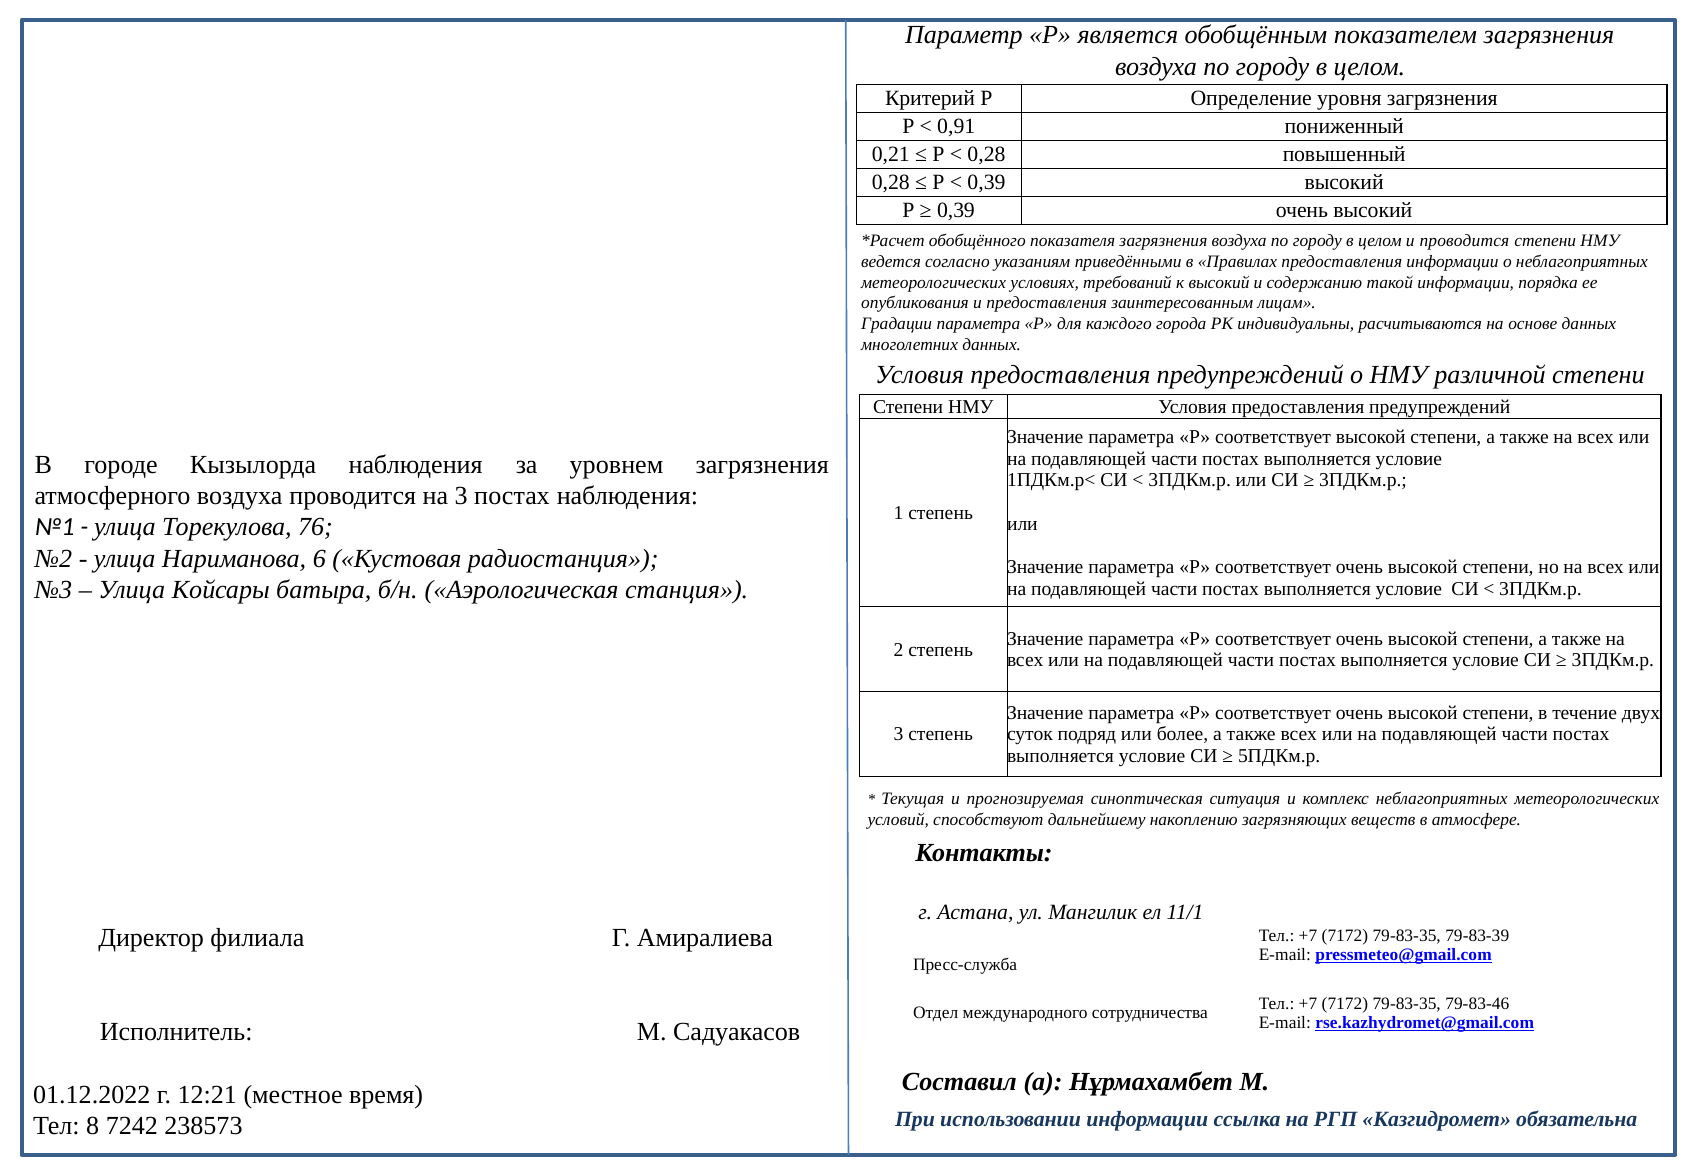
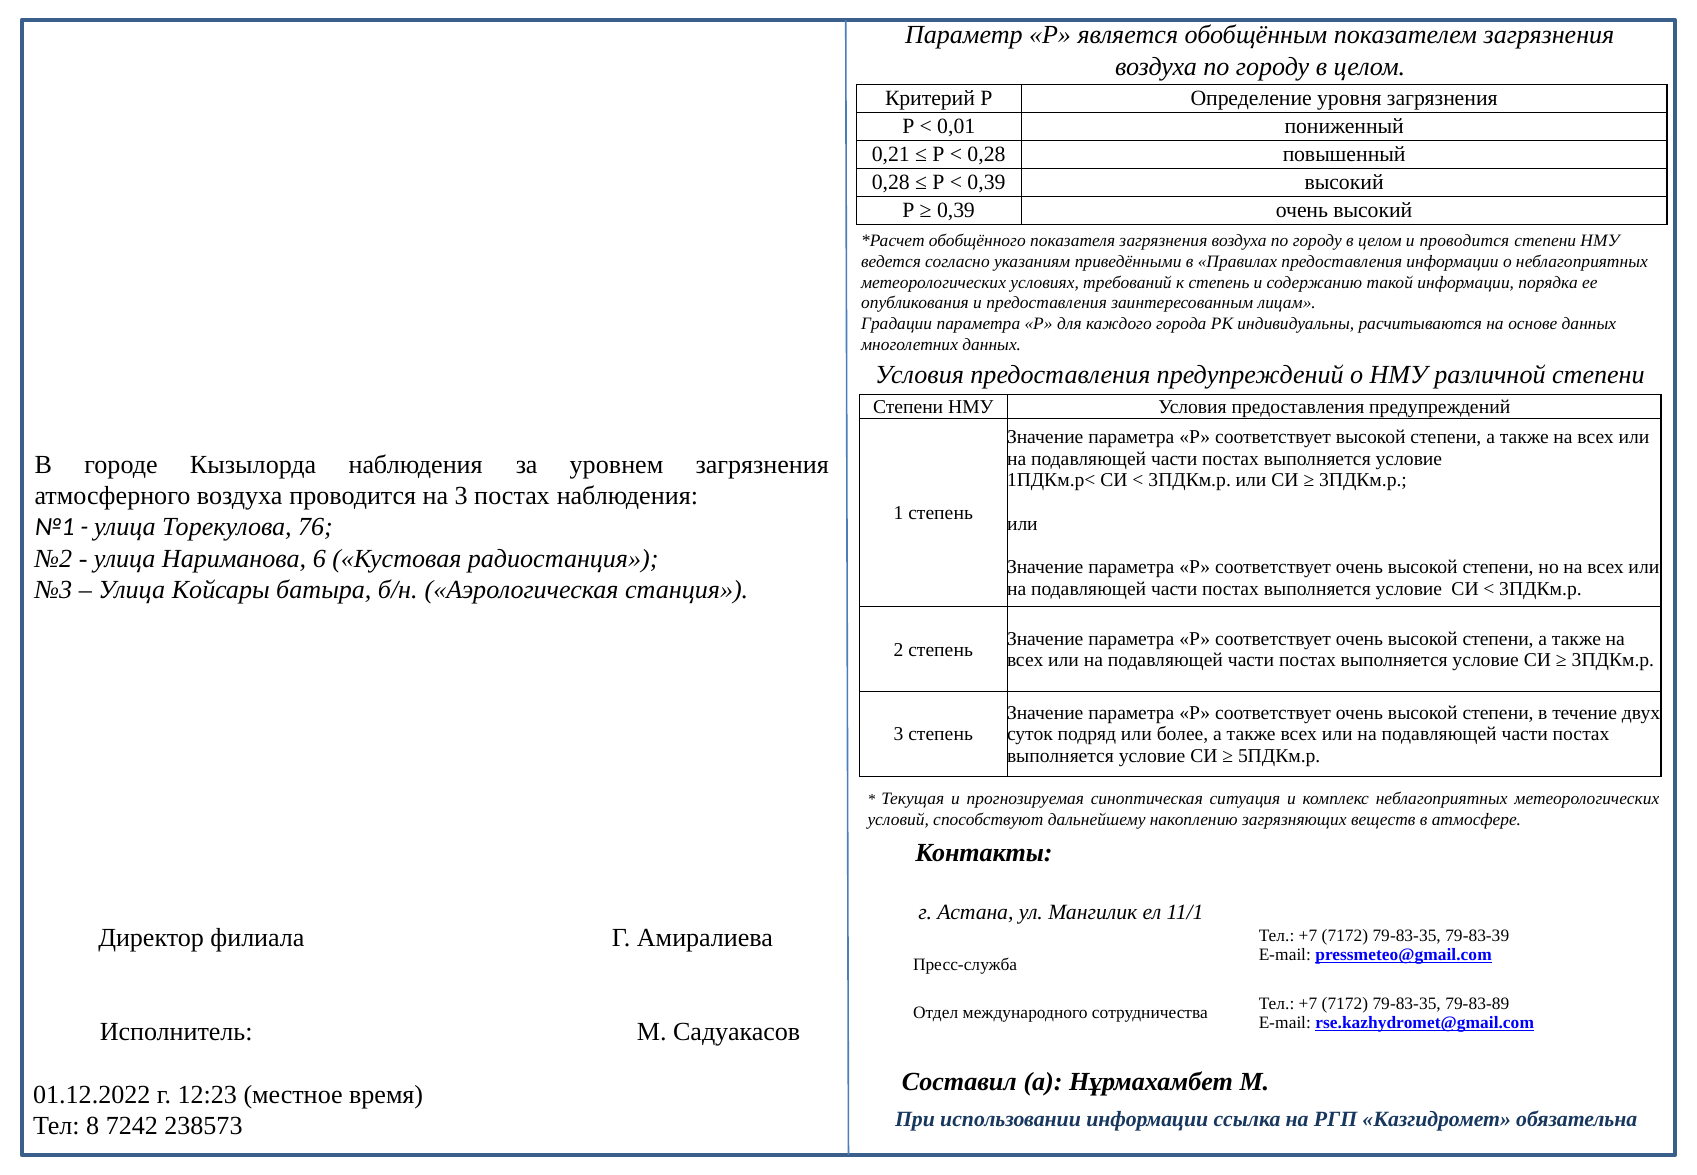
0,91: 0,91 -> 0,01
к высокий: высокий -> степень
79-83-46: 79-83-46 -> 79-83-89
12:21: 12:21 -> 12:23
